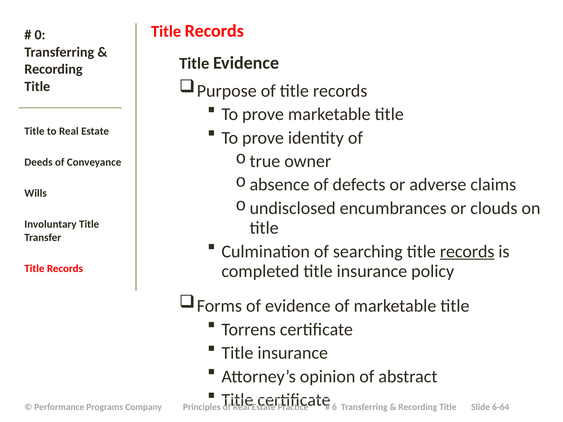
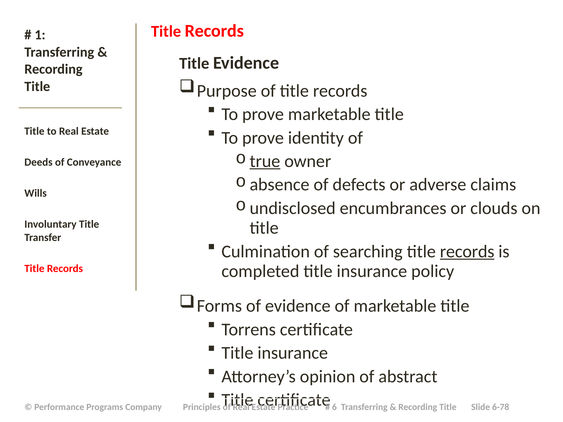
0: 0 -> 1
true underline: none -> present
6-64: 6-64 -> 6-78
